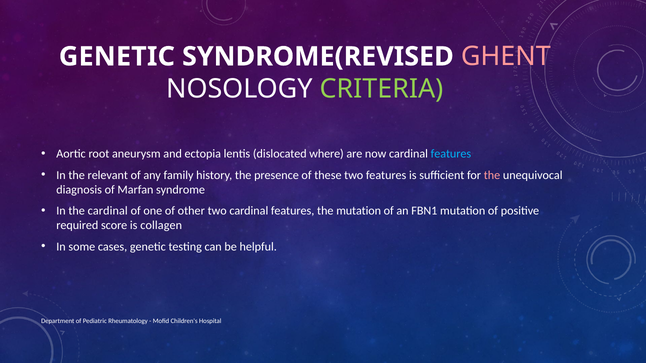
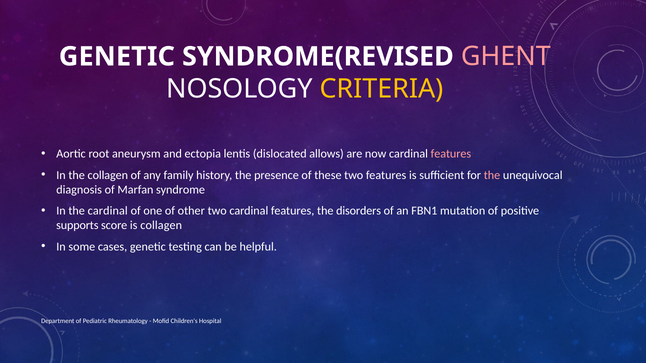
CRITERIA colour: light green -> yellow
where: where -> allows
features at (451, 154) colour: light blue -> pink
the relevant: relevant -> collagen
the mutation: mutation -> disorders
required: required -> supports
